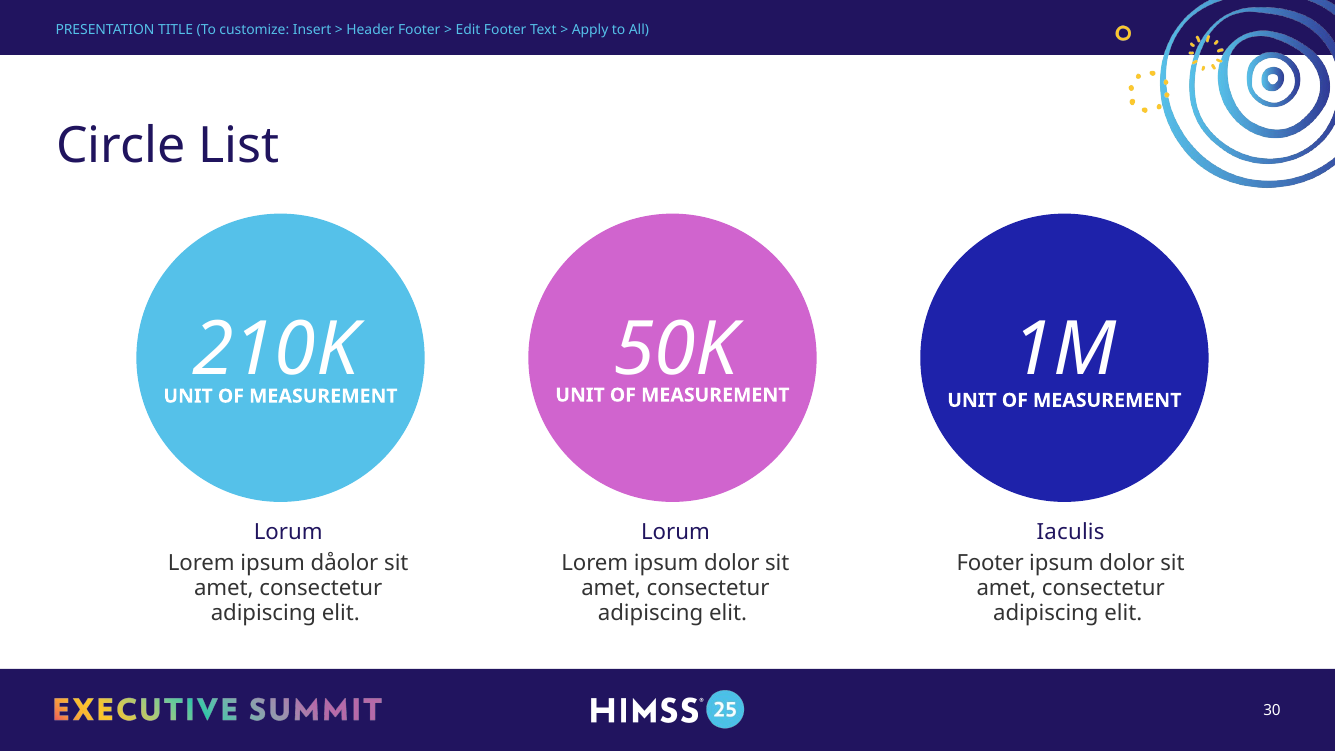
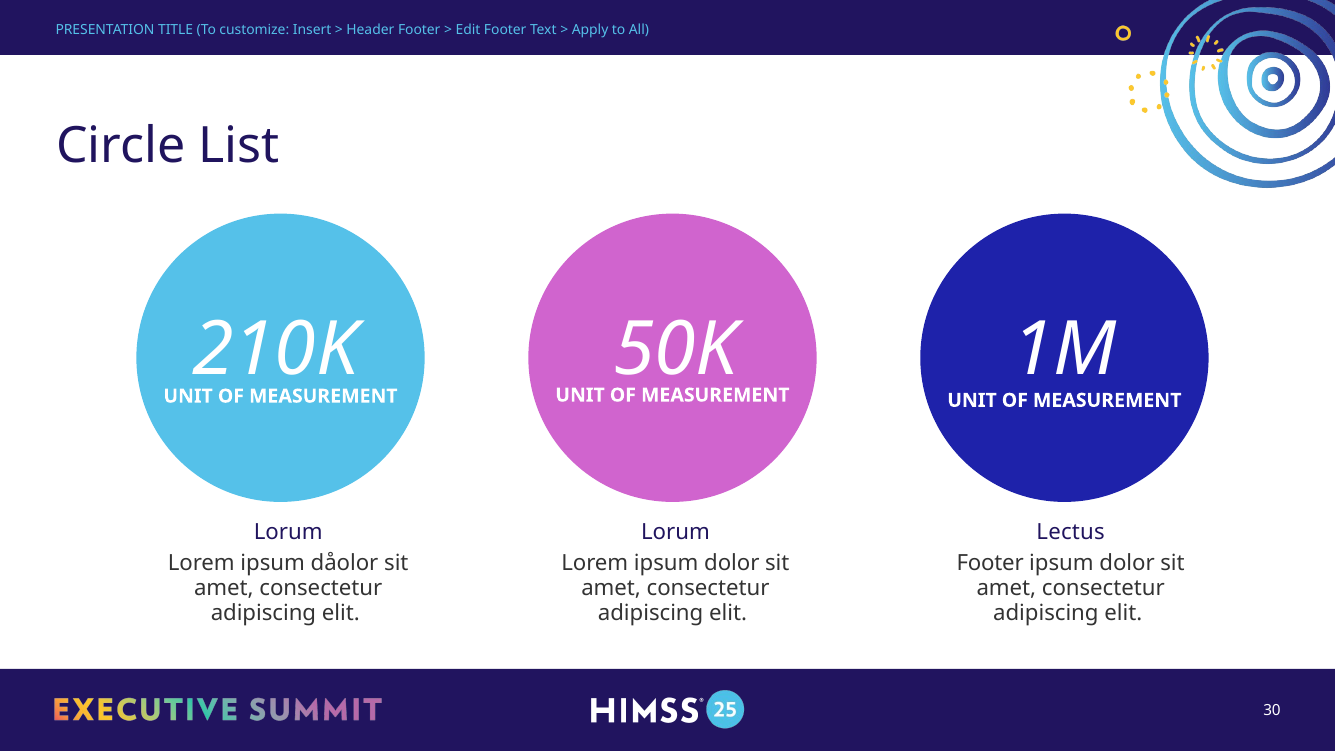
Iaculis: Iaculis -> Lectus
